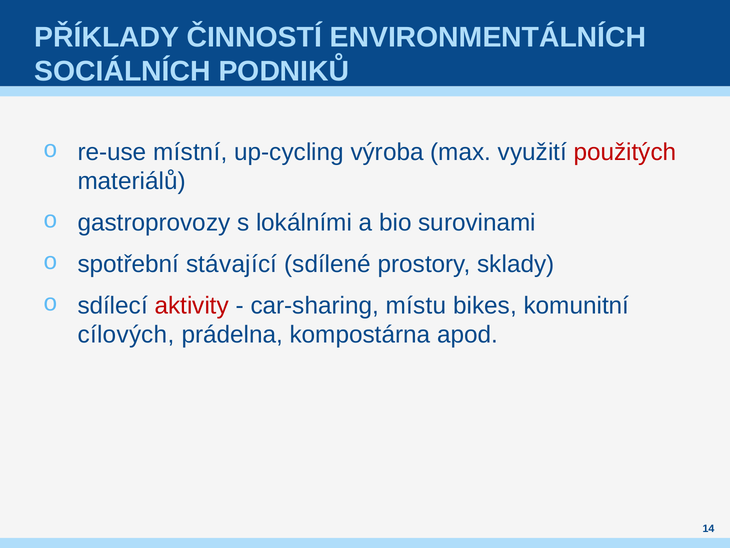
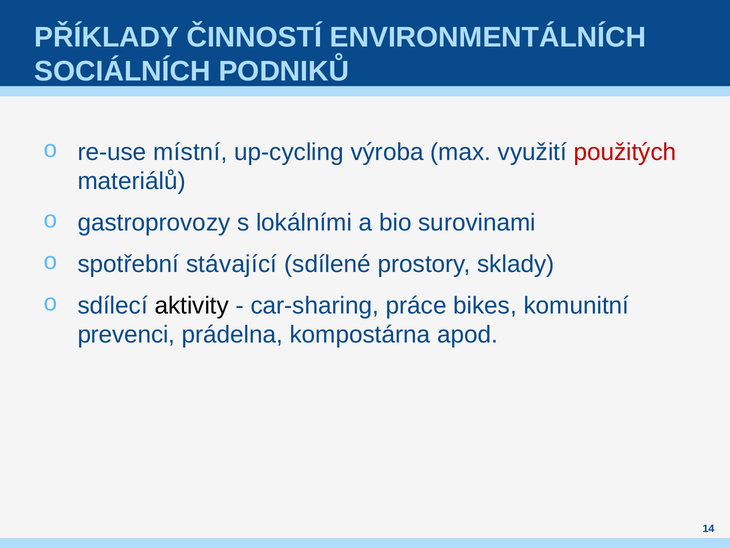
aktivity colour: red -> black
místu: místu -> práce
cílových: cílových -> prevenci
